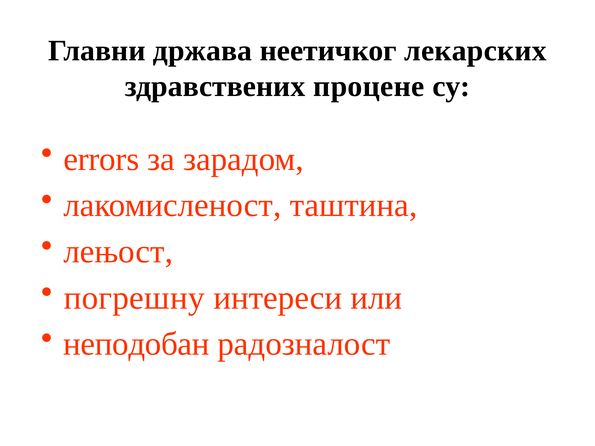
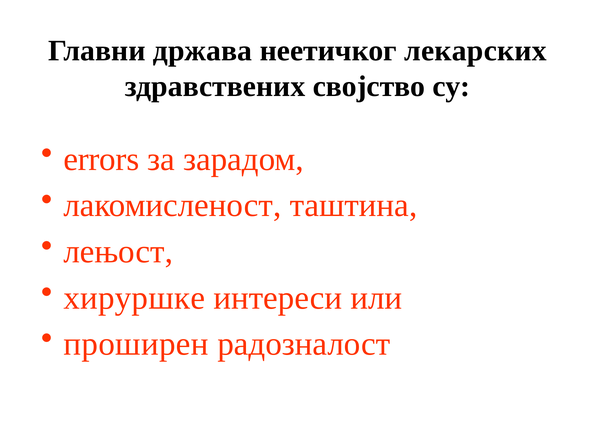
процене: процене -> својство
погрешну: погрешну -> хируршке
неподобан: неподобан -> проширен
